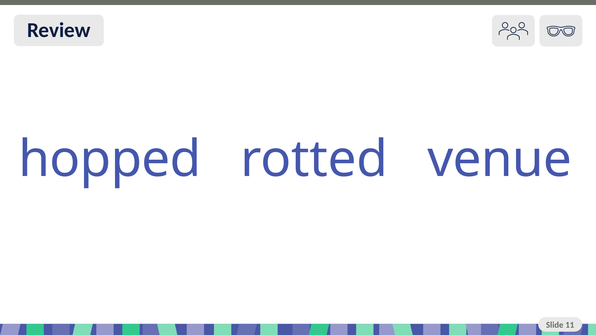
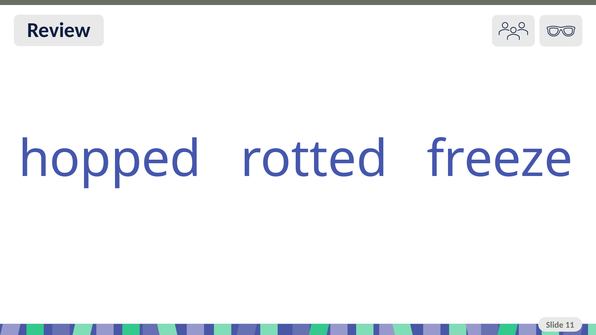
venue: venue -> freeze
